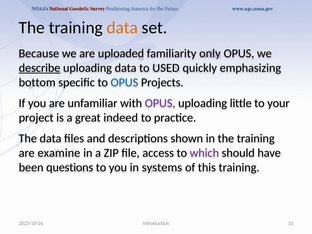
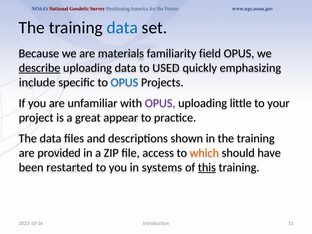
data at (122, 28) colour: orange -> blue
uploaded: uploaded -> materials
only: only -> field
bottom: bottom -> include
indeed: indeed -> appear
examine: examine -> provided
which colour: purple -> orange
questions: questions -> restarted
this underline: none -> present
